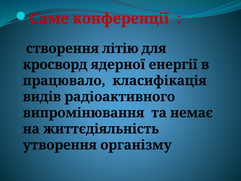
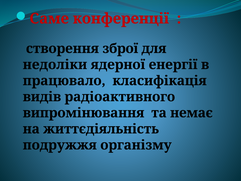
літію: літію -> зброї
кросворд: кросворд -> недоліки
утворення: утворення -> подружжя
